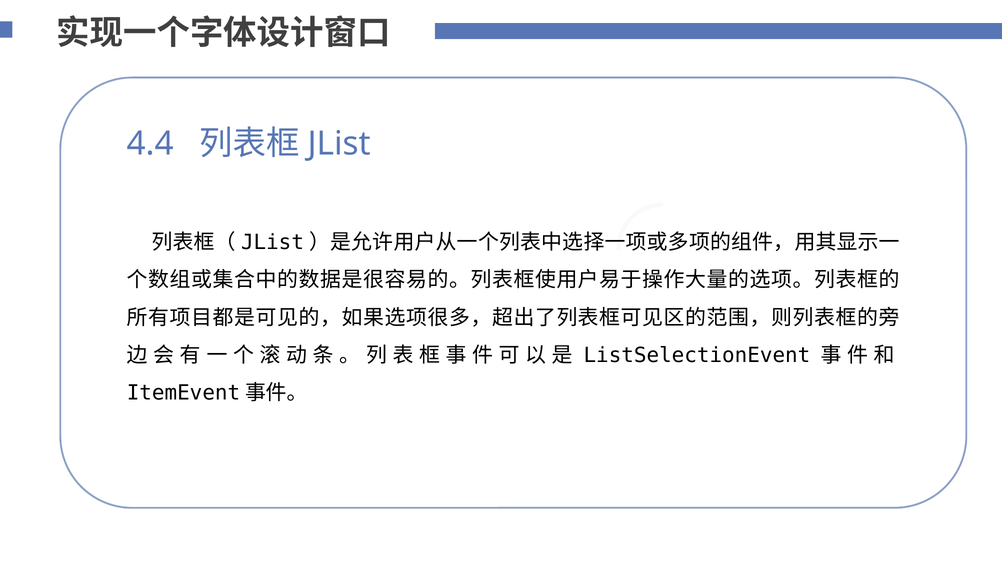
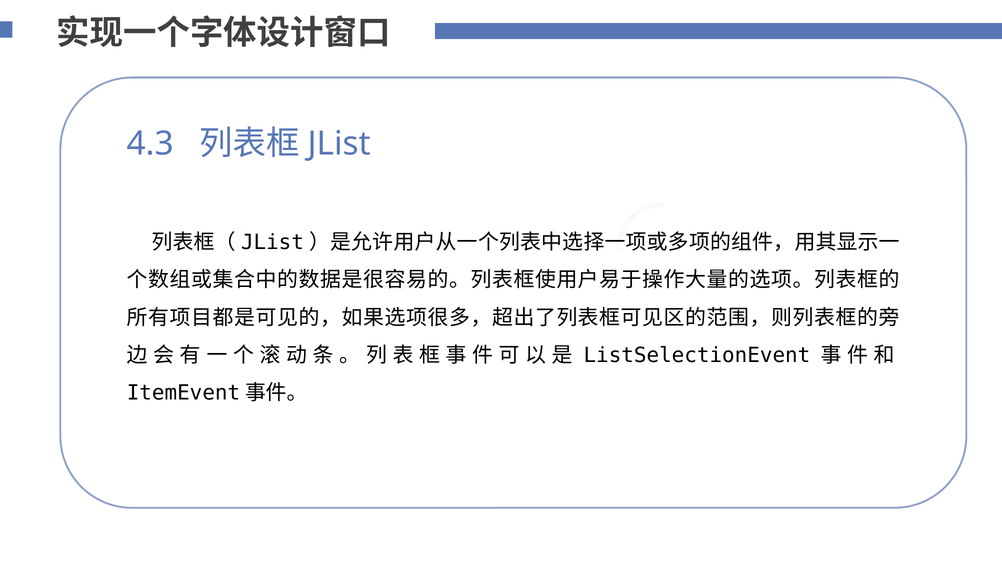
4.4: 4.4 -> 4.3
